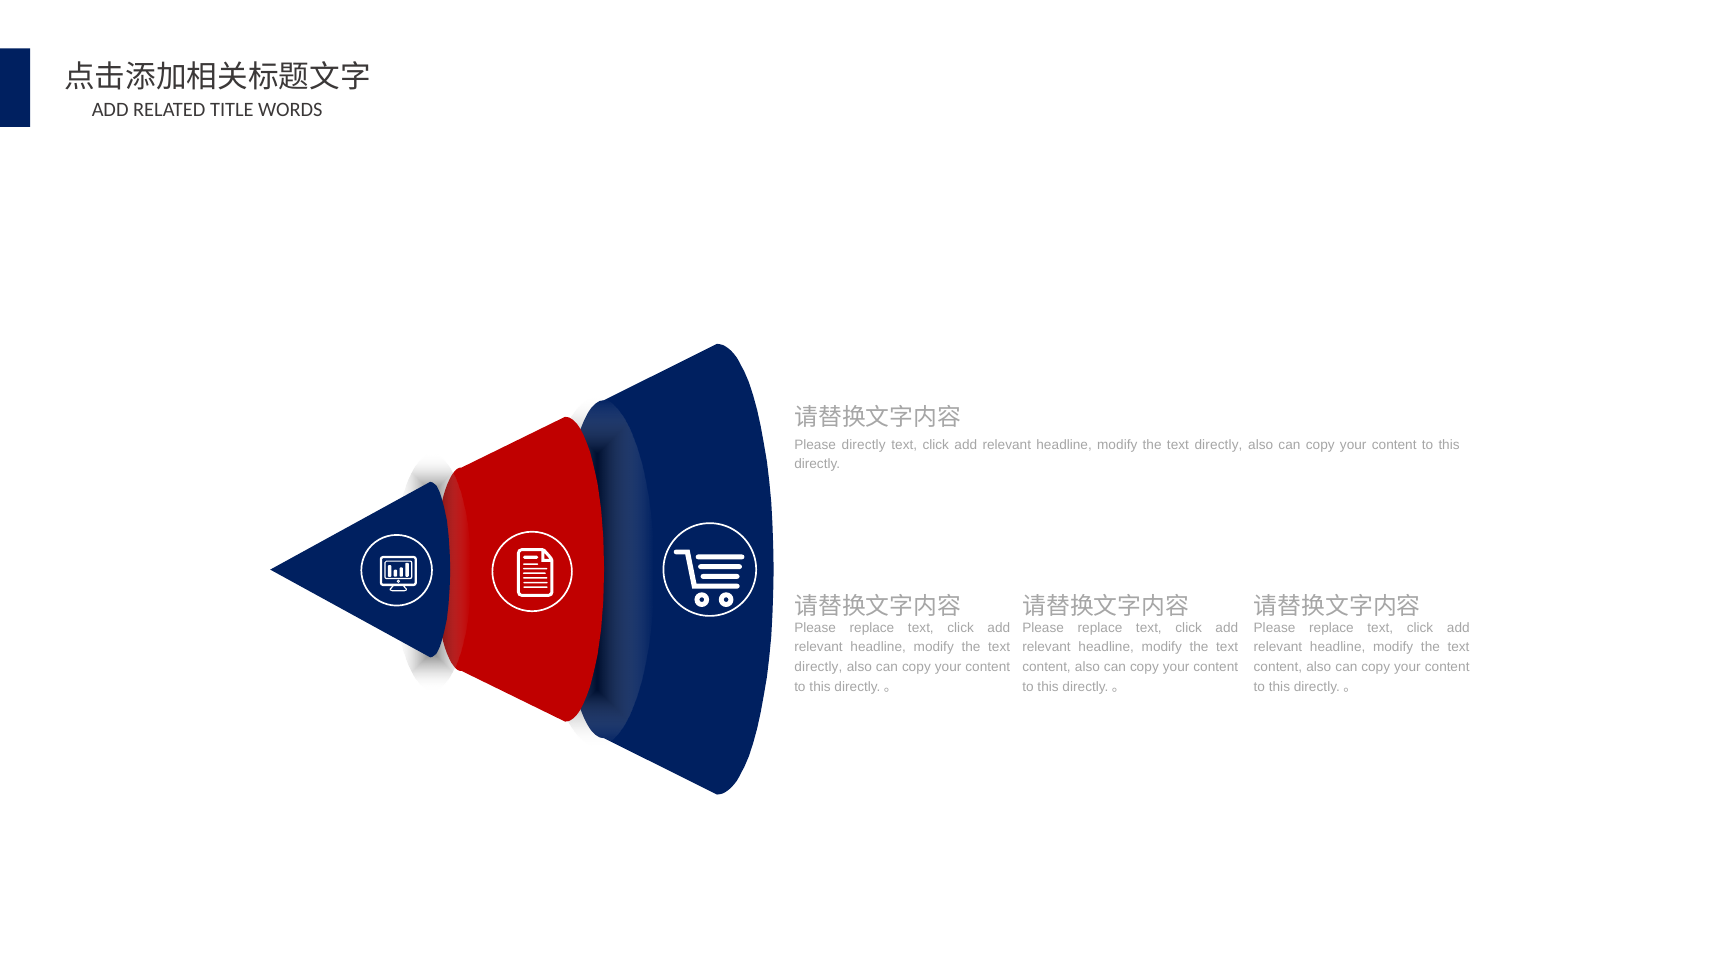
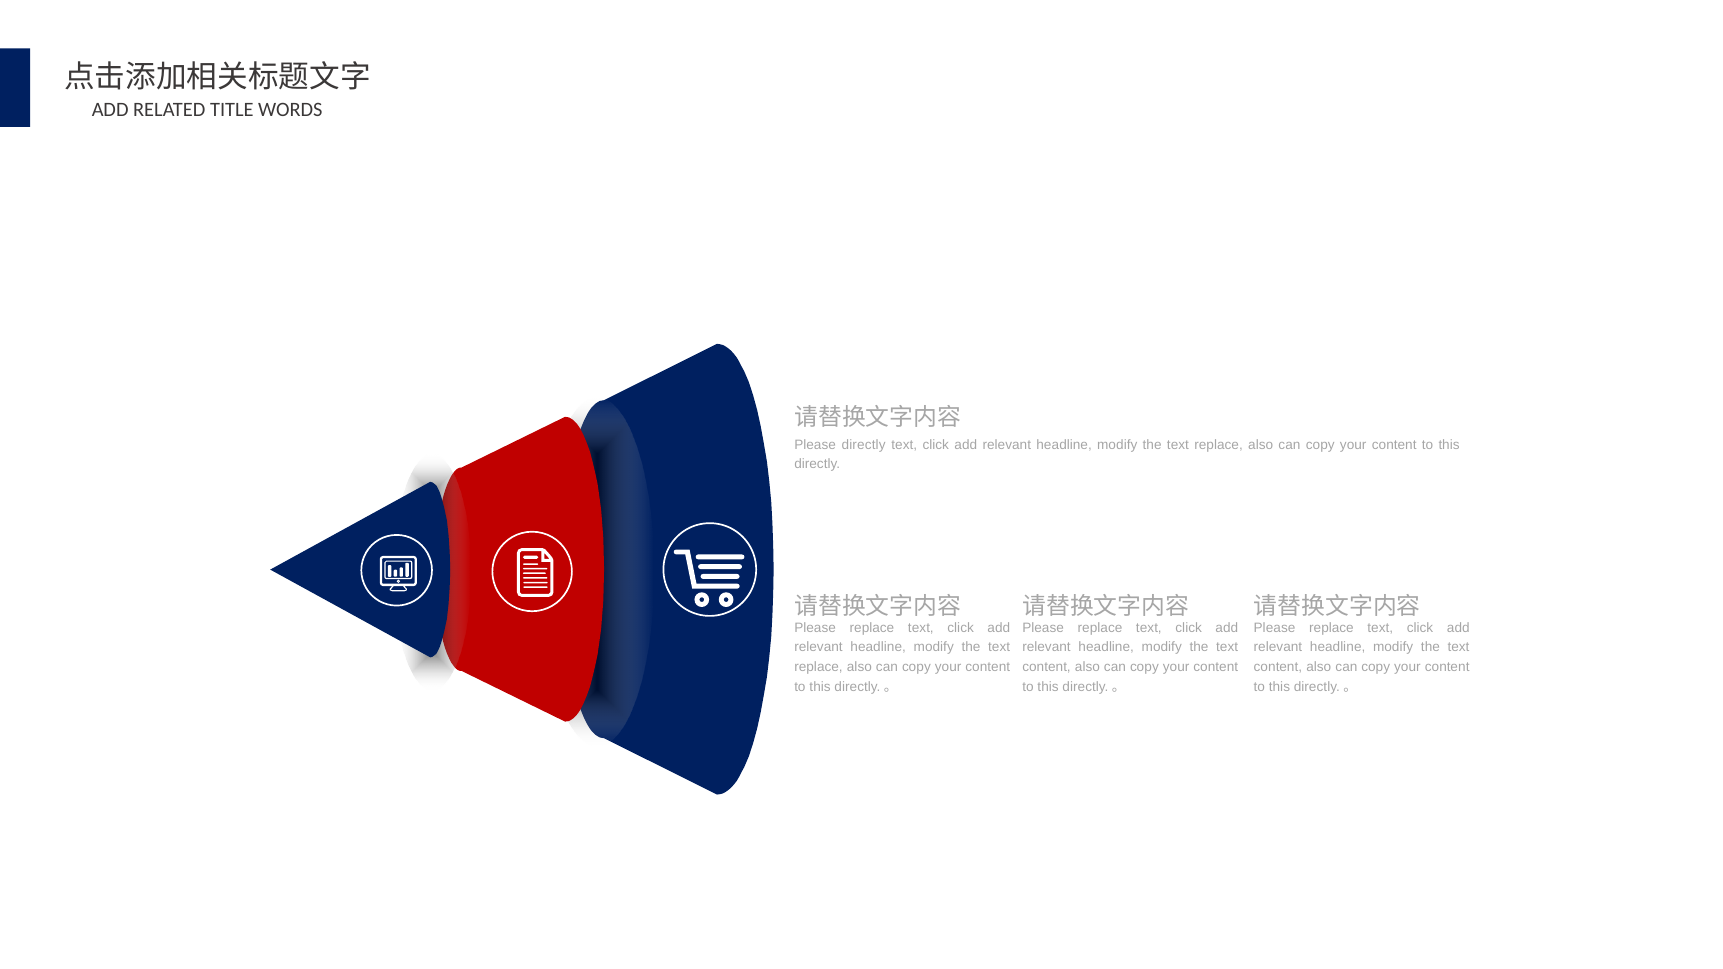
directly at (1219, 445): directly -> replace
directly at (818, 667): directly -> replace
